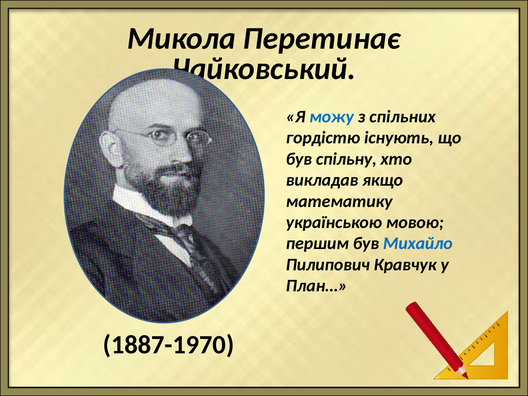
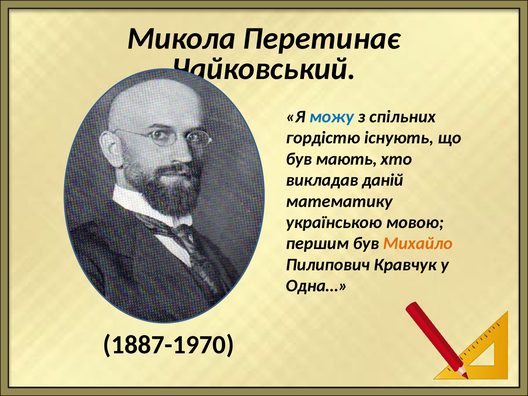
спільну: спільну -> мають
якщо: якщо -> даній
Михайло colour: blue -> orange
План…: План… -> Одна…
